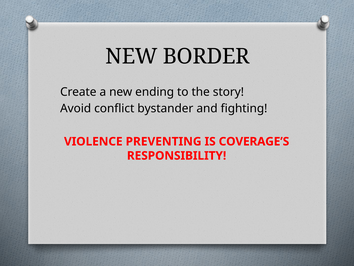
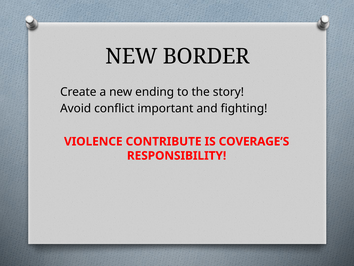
bystander: bystander -> important
PREVENTING: PREVENTING -> CONTRIBUTE
